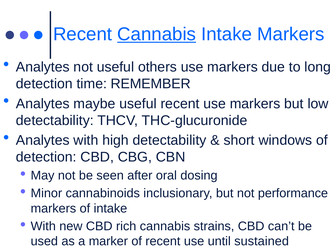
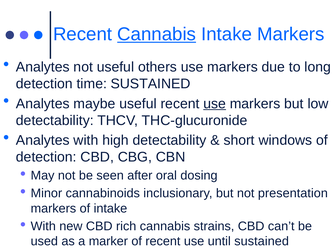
time REMEMBER: REMEMBER -> SUSTAINED
use at (215, 104) underline: none -> present
performance: performance -> presentation
